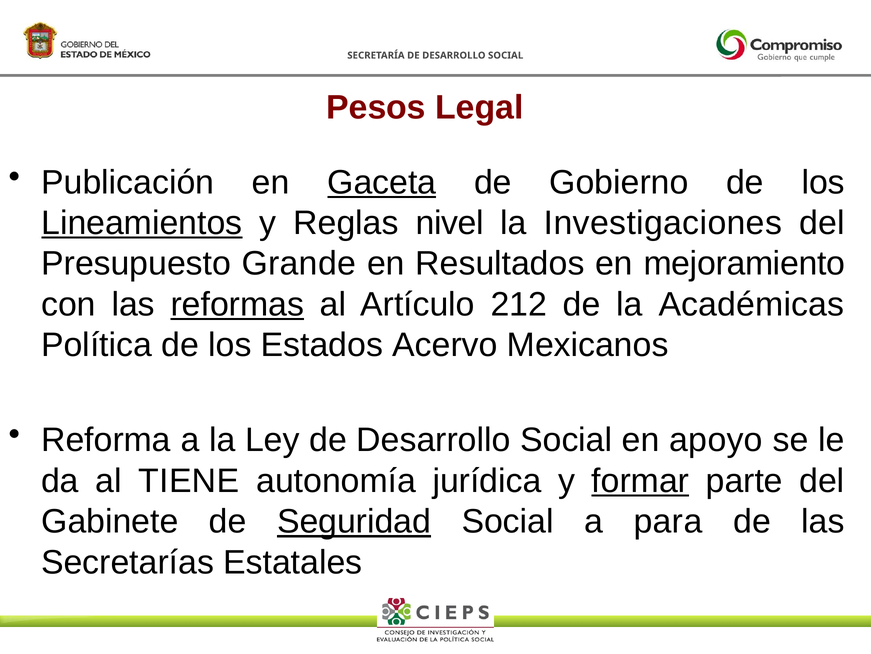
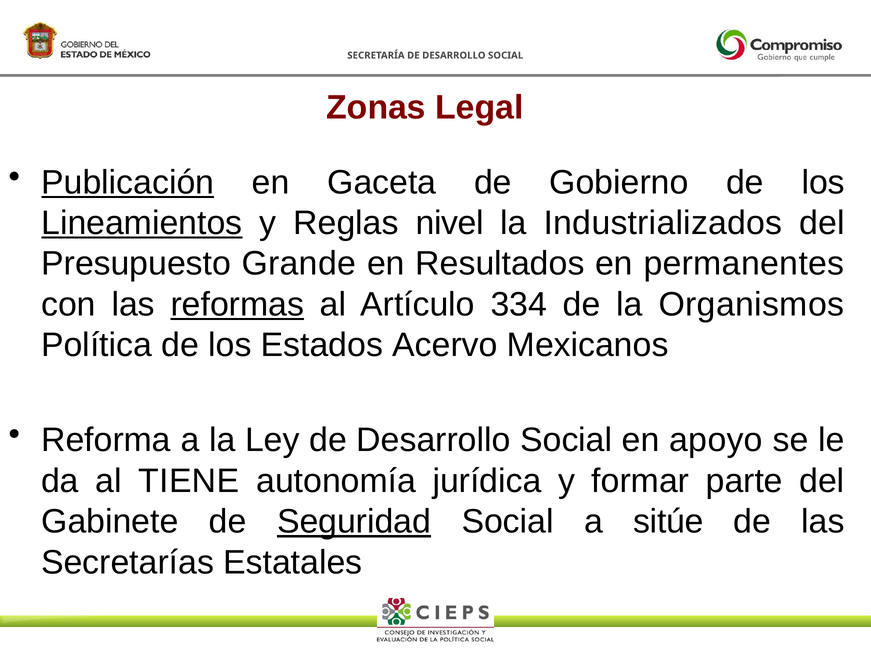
Pesos: Pesos -> Zonas
Publicación underline: none -> present
Gaceta underline: present -> none
Investigaciones: Investigaciones -> Industrializados
mejoramiento: mejoramiento -> permanentes
212: 212 -> 334
Académicas: Académicas -> Organismos
formar underline: present -> none
para: para -> sitúe
